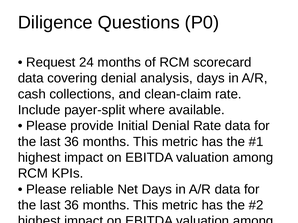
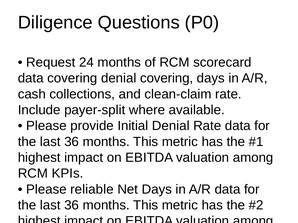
denial analysis: analysis -> covering
